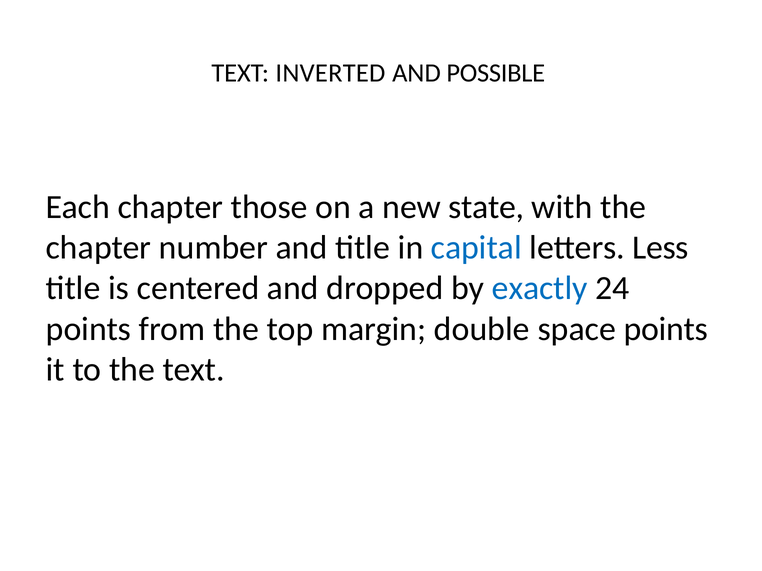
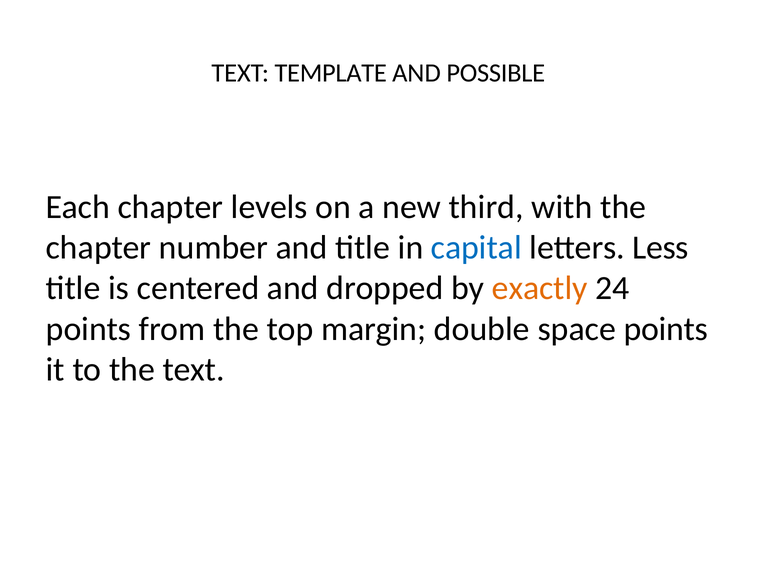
INVERTED: INVERTED -> TEMPLATE
those: those -> levels
state: state -> third
exactly colour: blue -> orange
